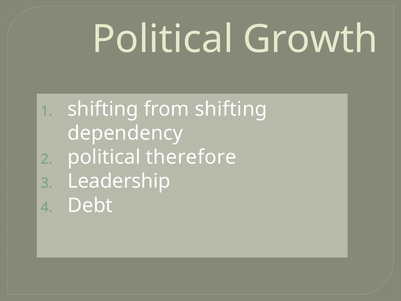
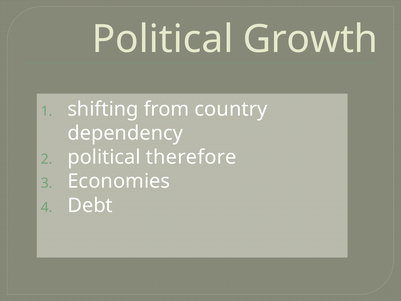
from shifting: shifting -> country
Leadership: Leadership -> Economies
